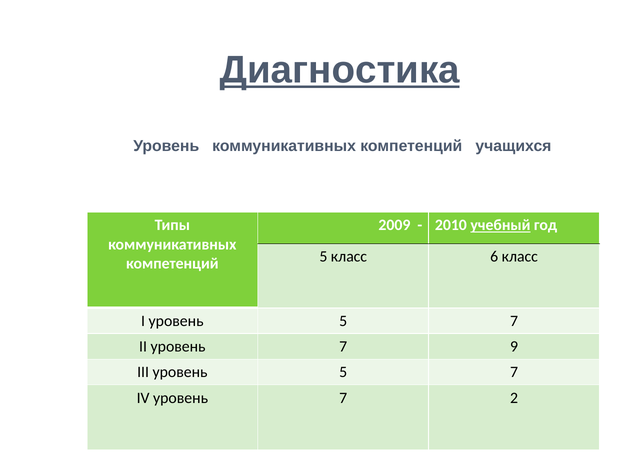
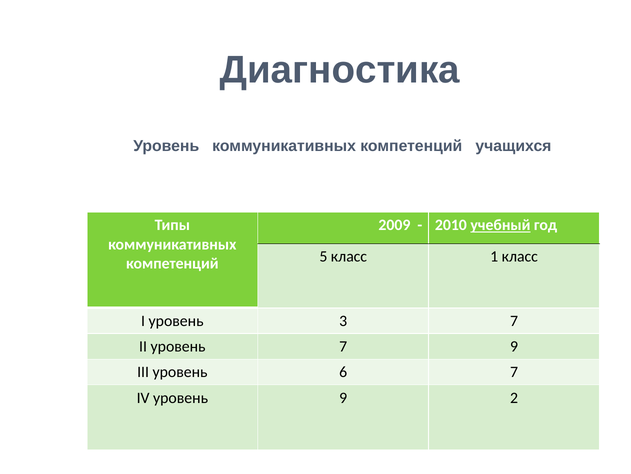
Диагностика underline: present -> none
6: 6 -> 1
I уровень 5: 5 -> 3
III уровень 5: 5 -> 6
IV уровень 7: 7 -> 9
